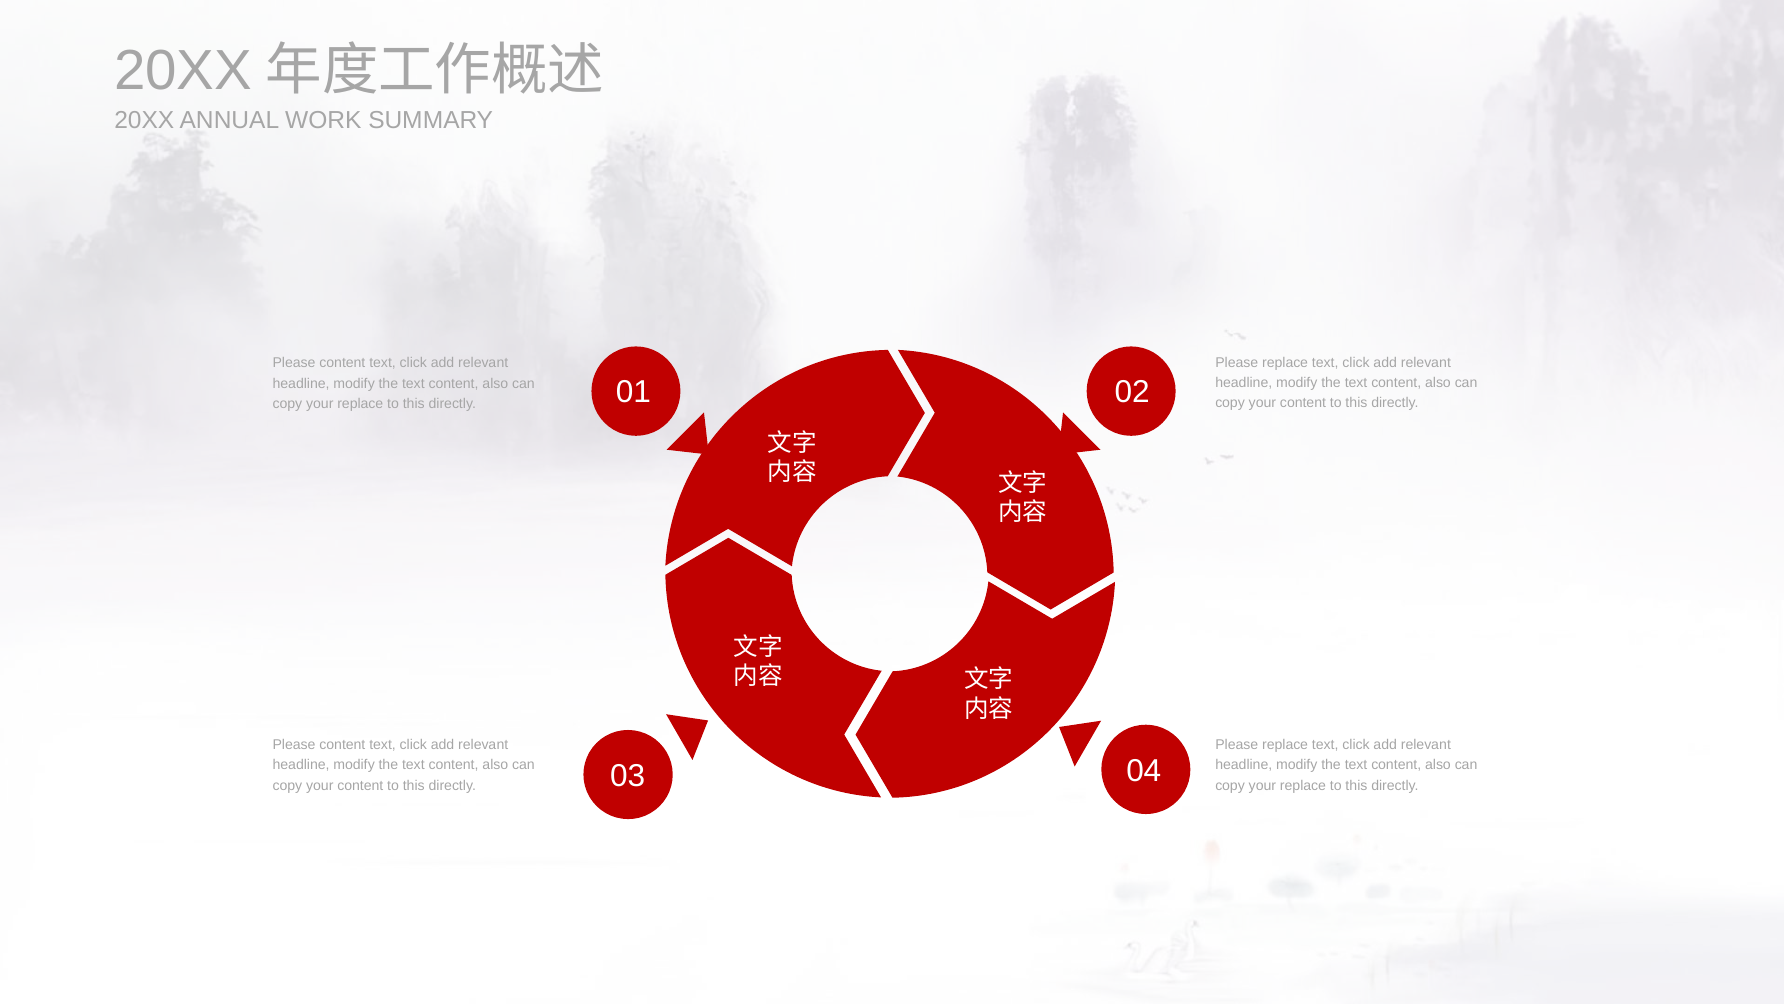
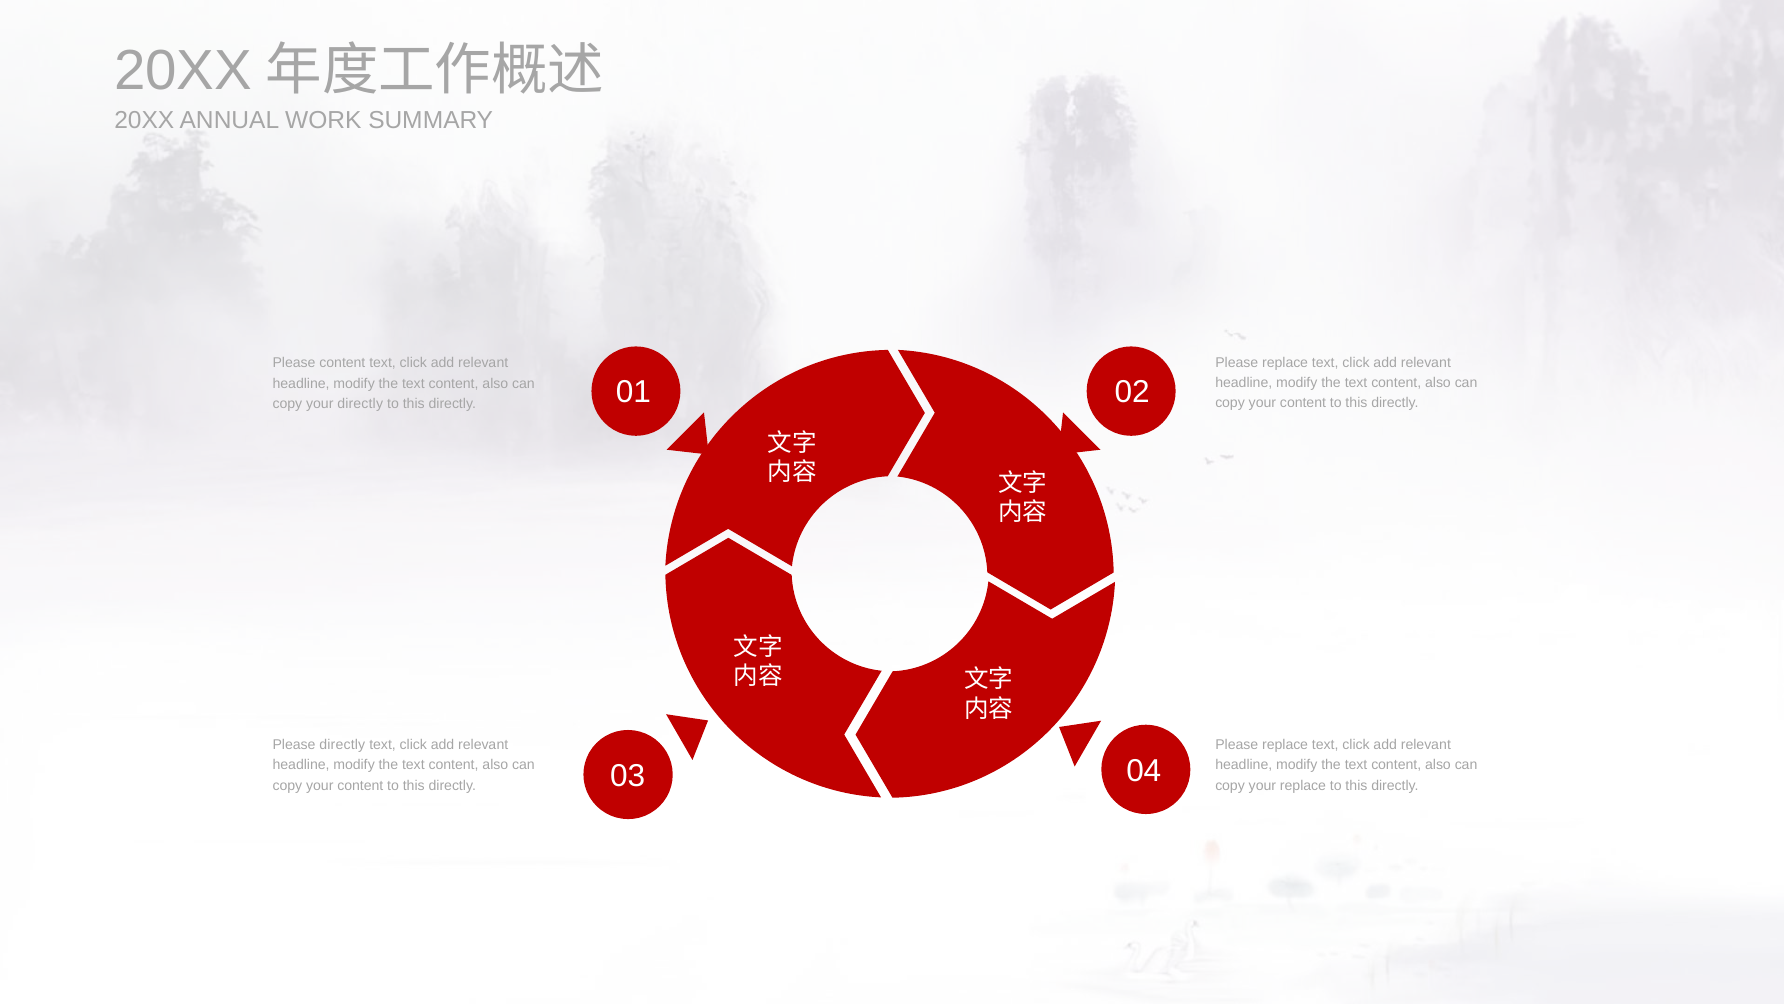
replace at (360, 404): replace -> directly
content at (342, 745): content -> directly
